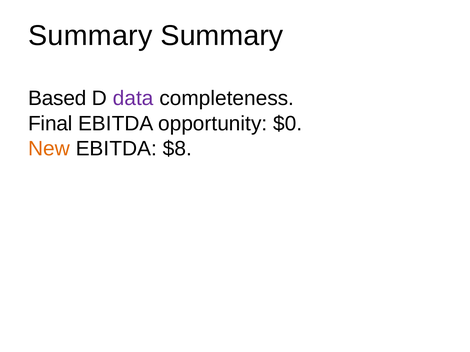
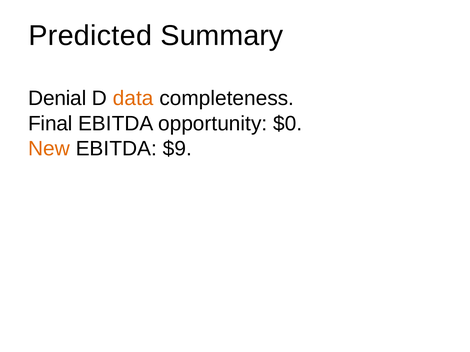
Summary at (90, 36): Summary -> Predicted
Based: Based -> Denial
data colour: purple -> orange
$8: $8 -> $9
